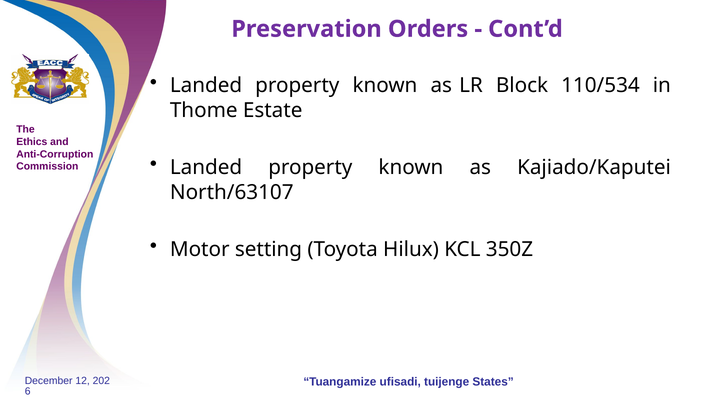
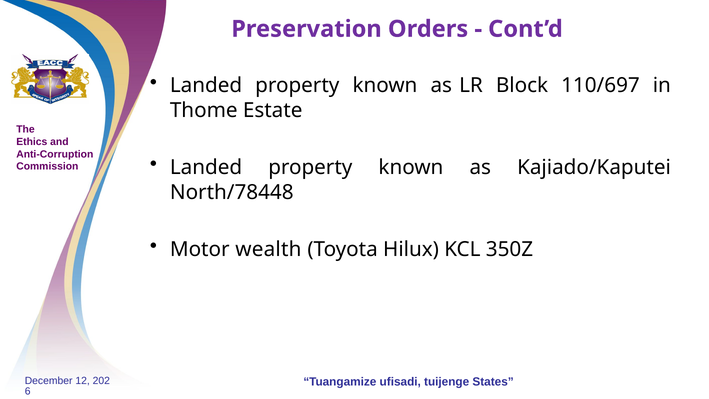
110/534: 110/534 -> 110/697
North/63107: North/63107 -> North/78448
setting: setting -> wealth
